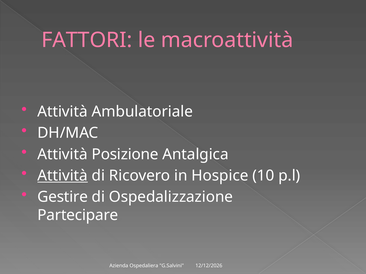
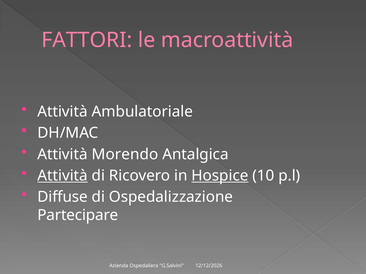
Posizione: Posizione -> Morendo
Hospice underline: none -> present
Gestire: Gestire -> Diffuse
